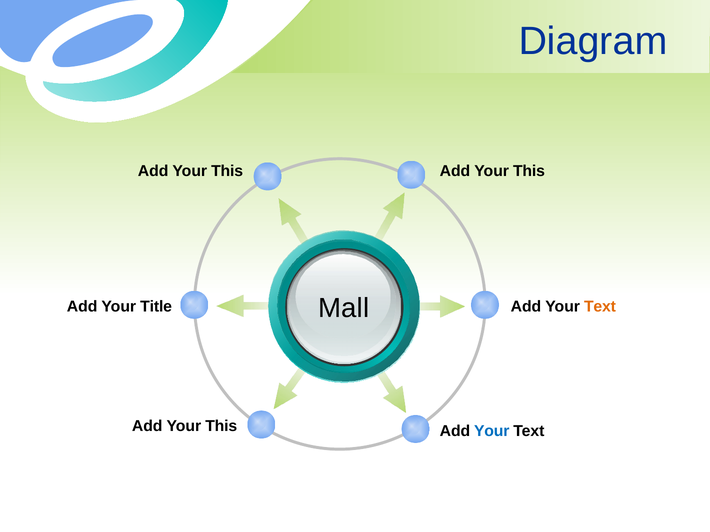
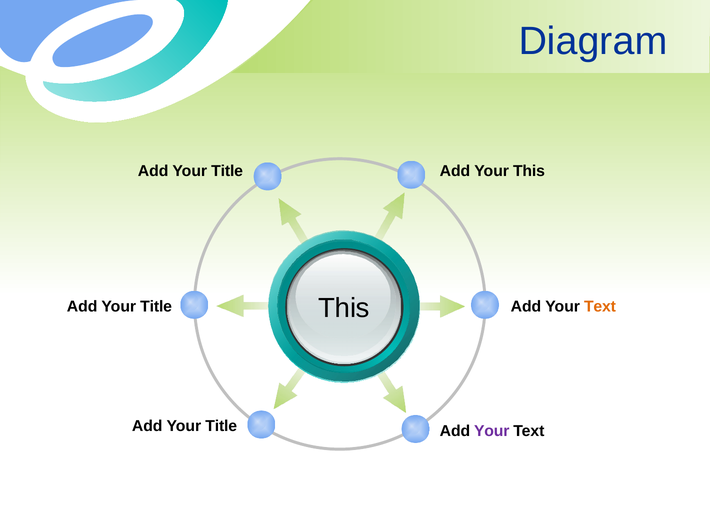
This at (227, 171): This -> Title
Mall at (344, 308): Mall -> This
This at (221, 427): This -> Title
Your at (492, 431) colour: blue -> purple
